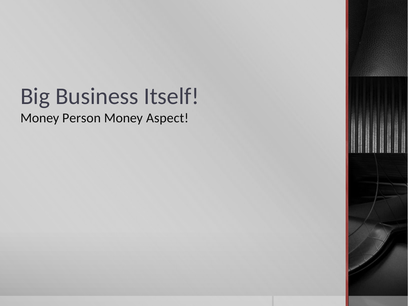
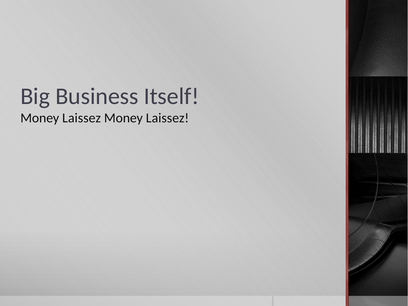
Person at (82, 118): Person -> Laissez
Aspect at (167, 118): Aspect -> Laissez
